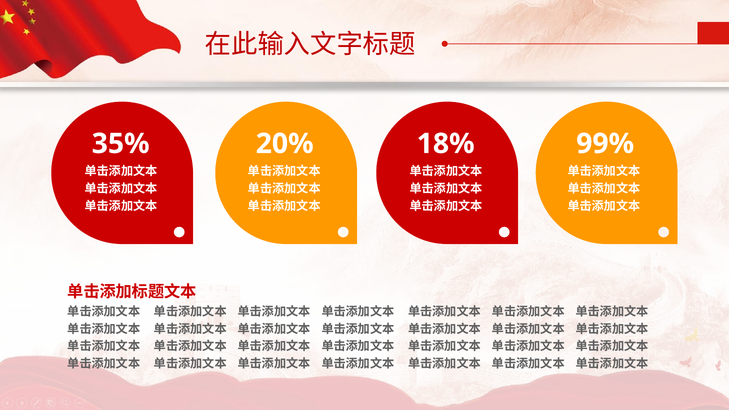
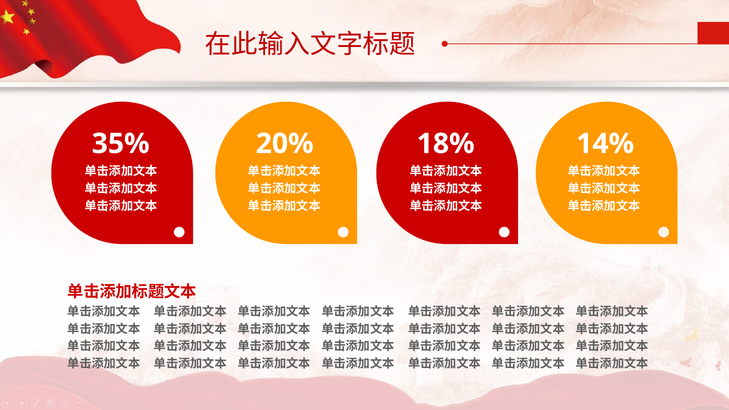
99%: 99% -> 14%
